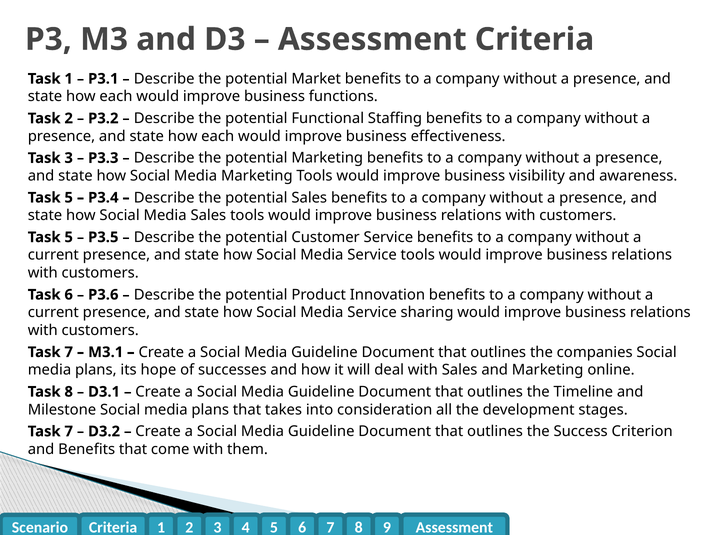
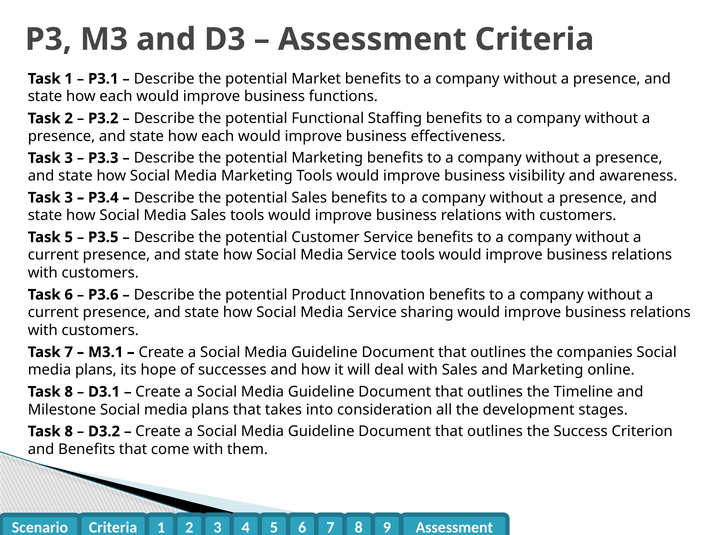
5 at (69, 198): 5 -> 3
7 at (69, 431): 7 -> 8
